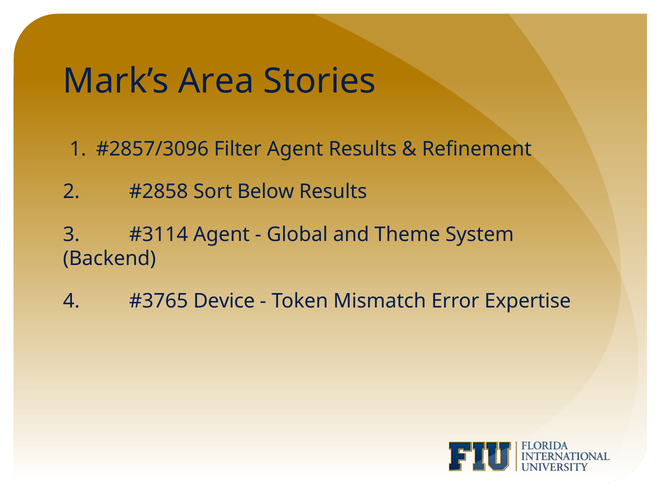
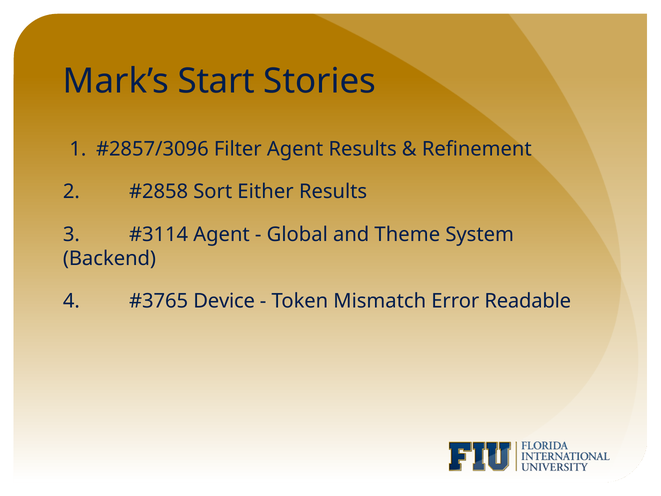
Area: Area -> Start
Below: Below -> Either
Expertise: Expertise -> Readable
